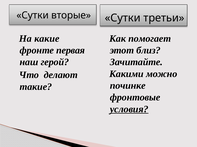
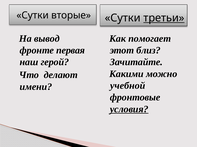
третьи underline: none -> present
какие: какие -> вывод
починке: починке -> учебной
такие: такие -> имени
